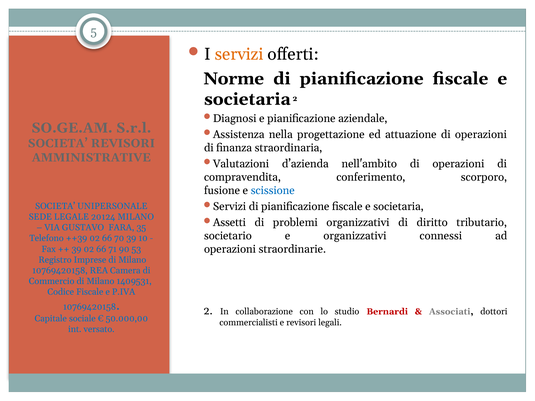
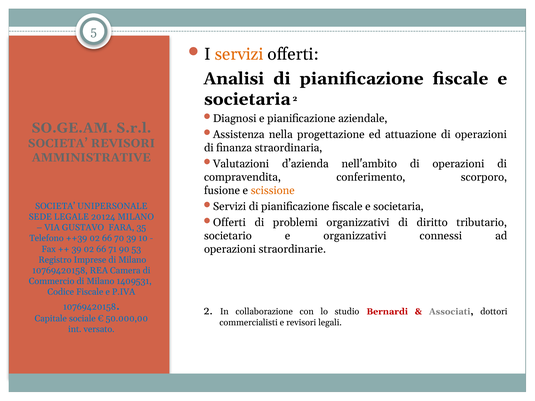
Norme: Norme -> Analisi
scissione colour: blue -> orange
Assetti at (229, 223): Assetti -> Offerti
